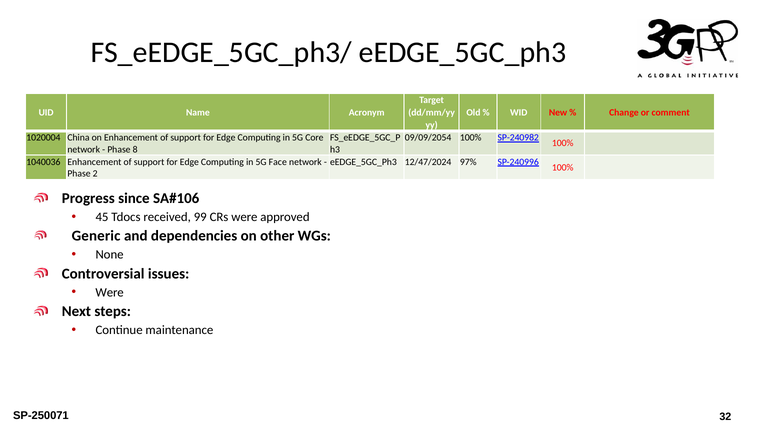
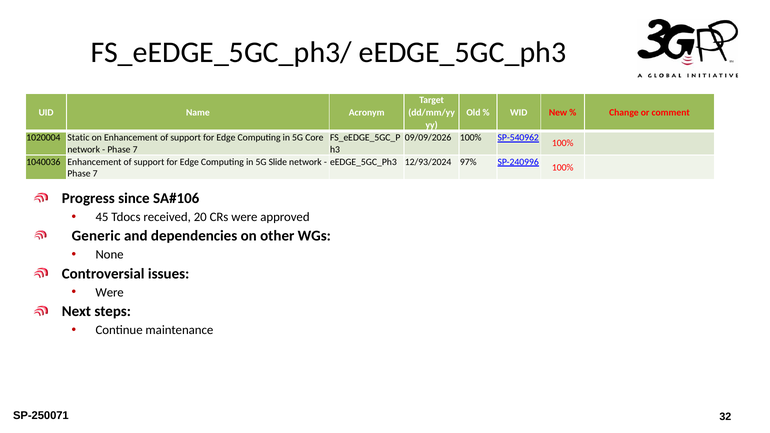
China: China -> Static
09/09/2054: 09/09/2054 -> 09/09/2026
SP-240982: SP-240982 -> SP-540962
8 at (135, 149): 8 -> 7
Face: Face -> Slide
12/47/2024: 12/47/2024 -> 12/93/2024
2 at (95, 174): 2 -> 7
99: 99 -> 20
